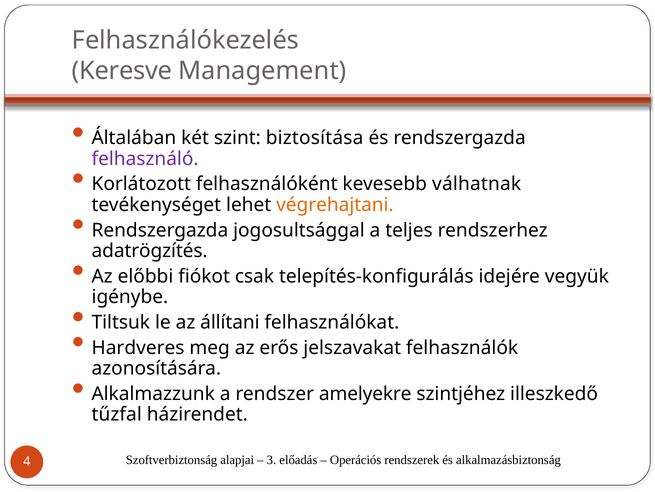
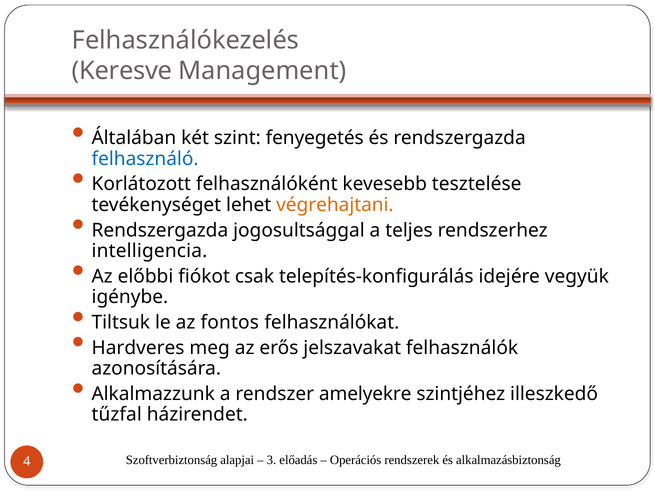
biztosítása: biztosítása -> fenyegetés
felhasználó colour: purple -> blue
válhatnak: válhatnak -> tesztelése
adatrögzítés: adatrögzítés -> intelligencia
állítani: állítani -> fontos
